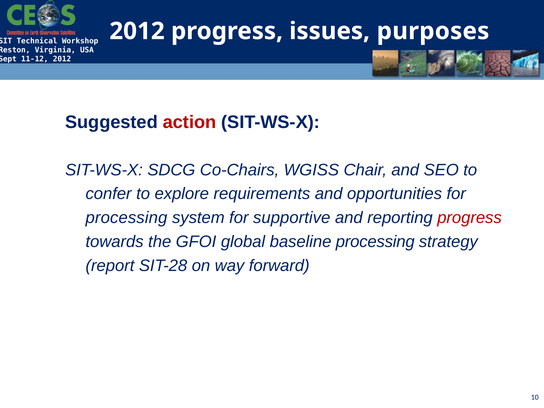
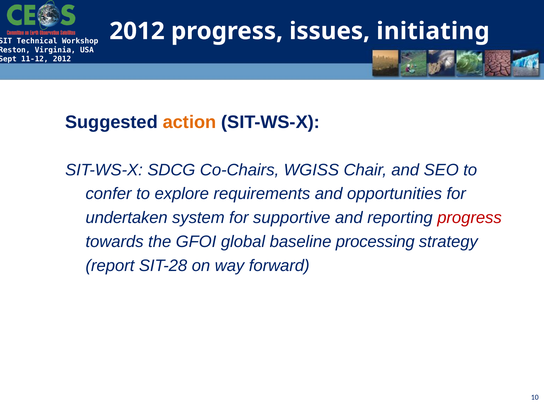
purposes: purposes -> initiating
action colour: red -> orange
processing at (126, 218): processing -> undertaken
